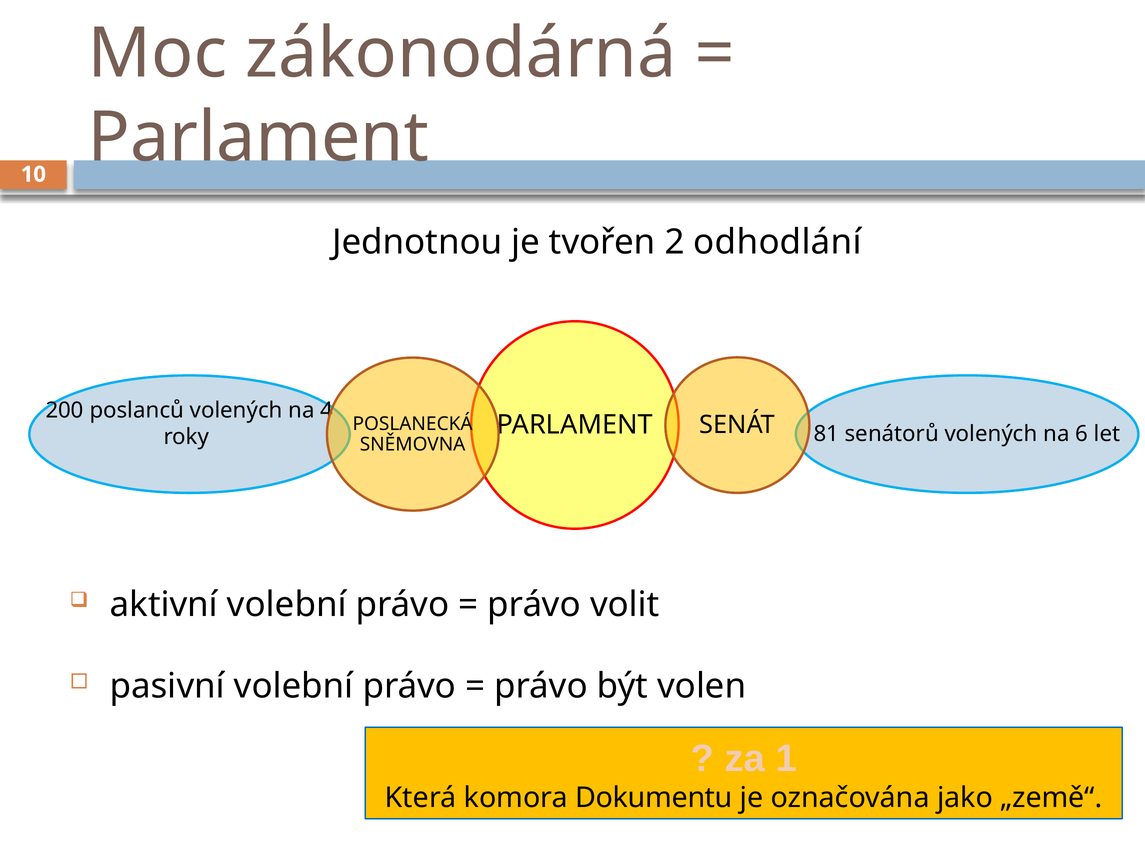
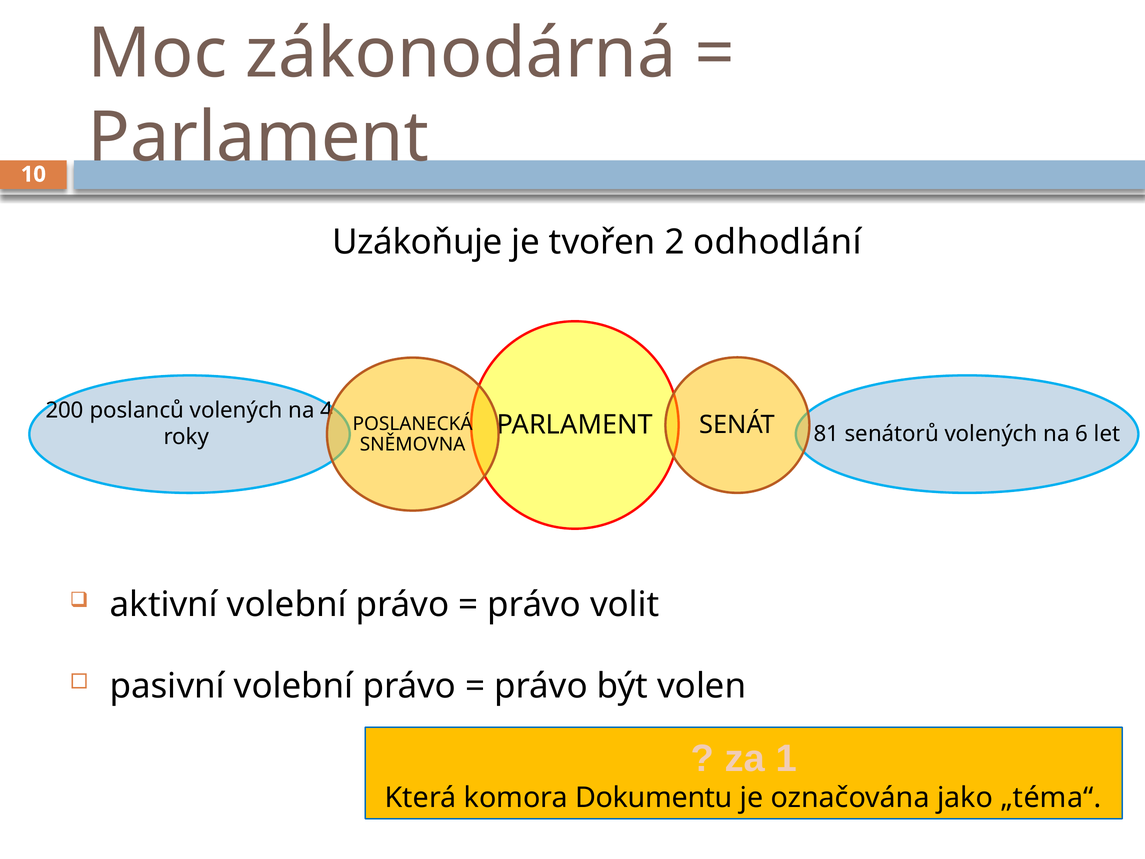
Jednotnou: Jednotnou -> Uzákoňuje
„země“: „země“ -> „téma“
